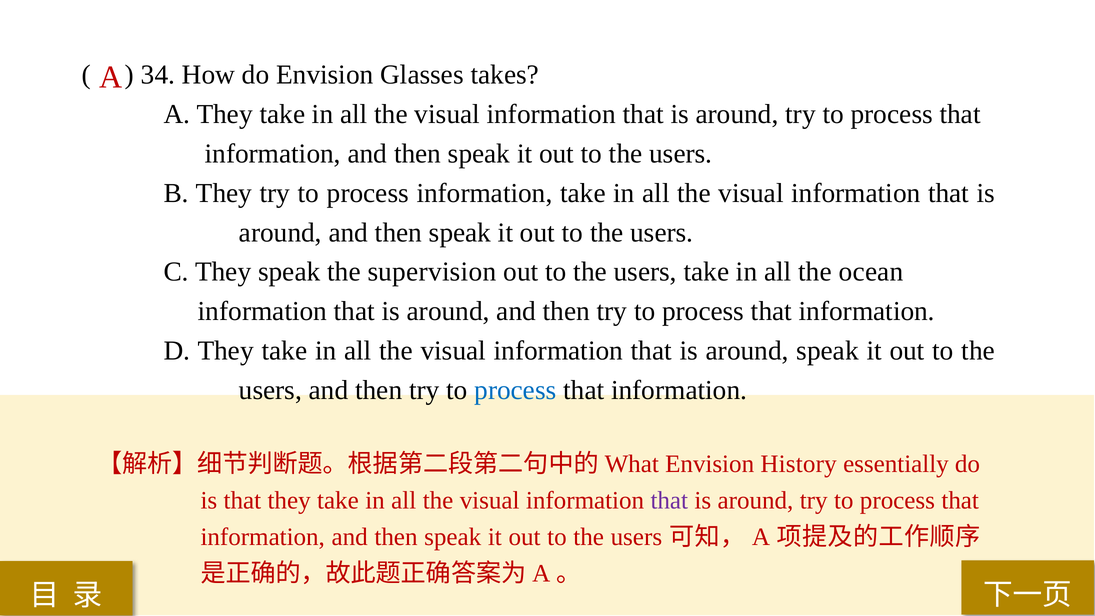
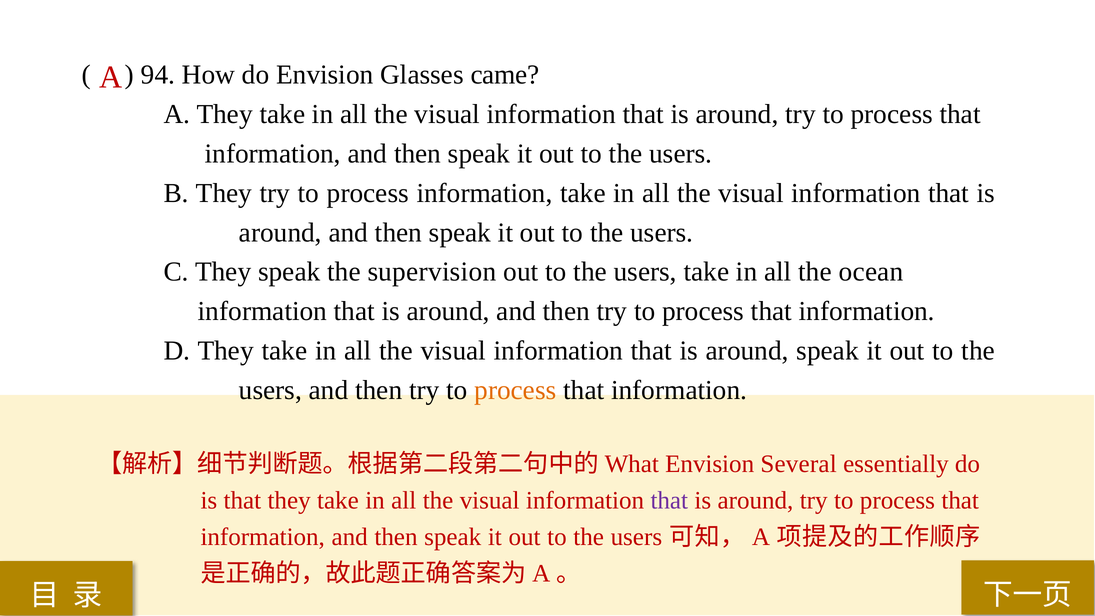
34: 34 -> 94
takes: takes -> came
process at (515, 390) colour: blue -> orange
History: History -> Several
